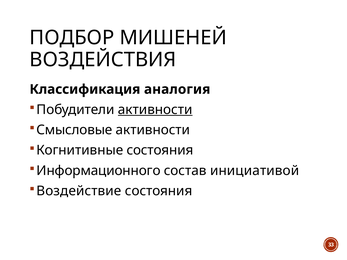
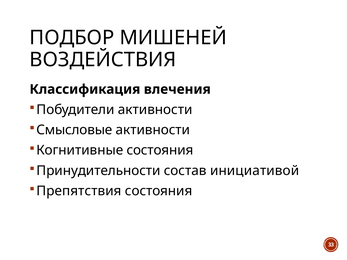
аналогия: аналогия -> влечения
активности at (155, 110) underline: present -> none
Информационного: Информационного -> Принудительности
Воздействие: Воздействие -> Препятствия
